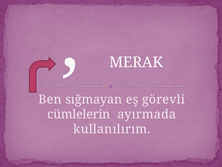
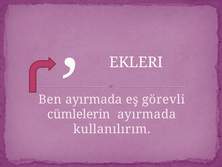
MERAK: MERAK -> EKLERI
Ben sığmayan: sığmayan -> ayırmada
